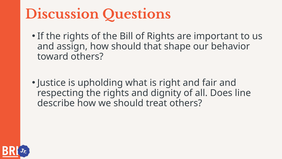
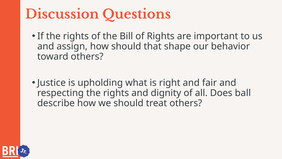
line: line -> ball
